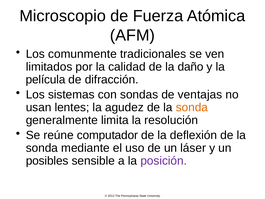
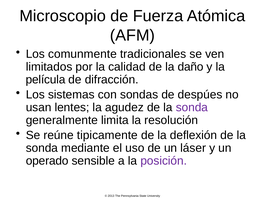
ventajas: ventajas -> despúes
sonda at (192, 107) colour: orange -> purple
computador: computador -> tipicamente
posibles: posibles -> operado
